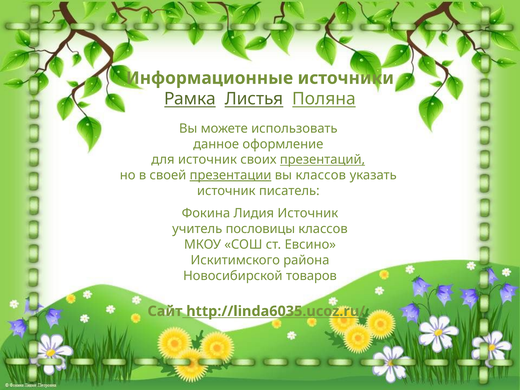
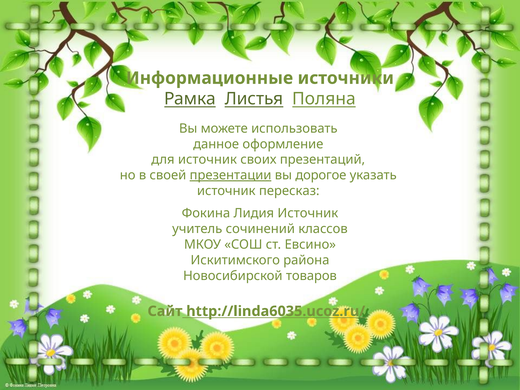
презентаций underline: present -> none
вы классов: классов -> дорогое
писатель: писатель -> пересказ
пословицы: пословицы -> сочинений
